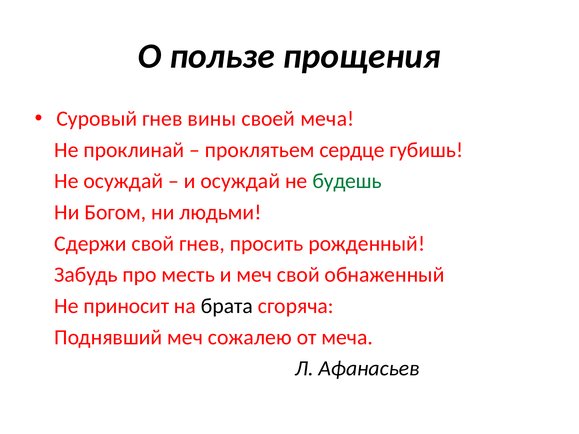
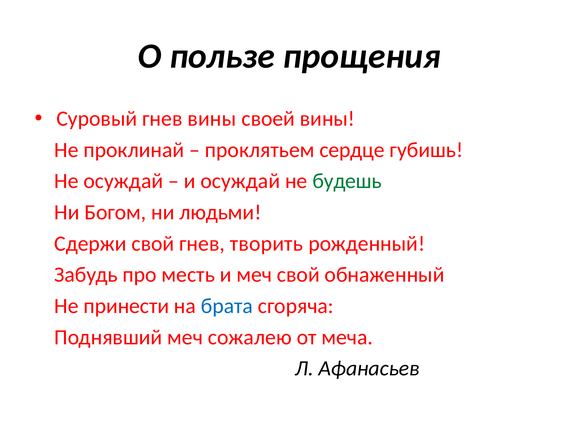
своей меча: меча -> вины
просить: просить -> творить
приносит: приносит -> принести
брата colour: black -> blue
